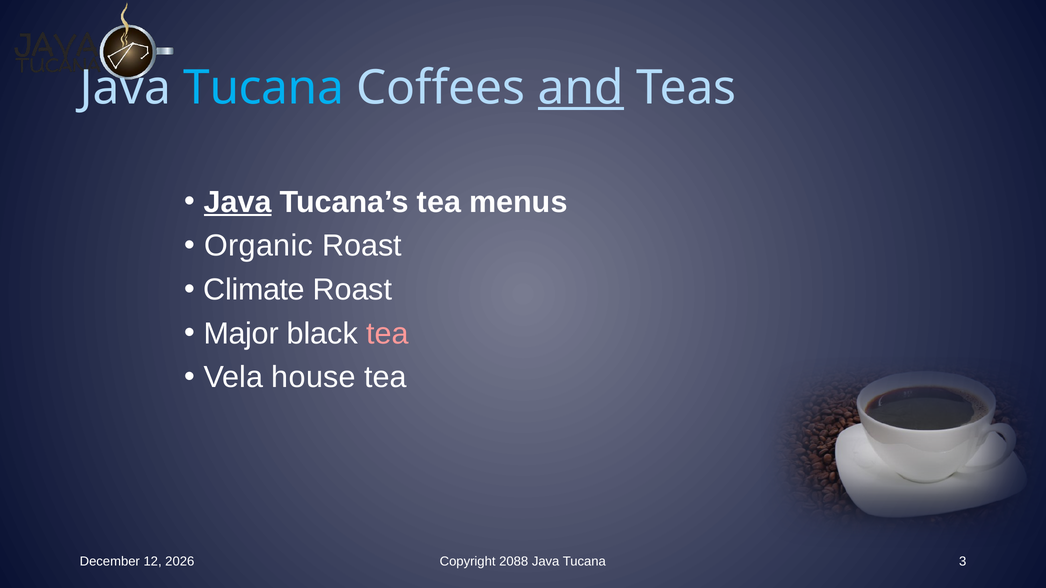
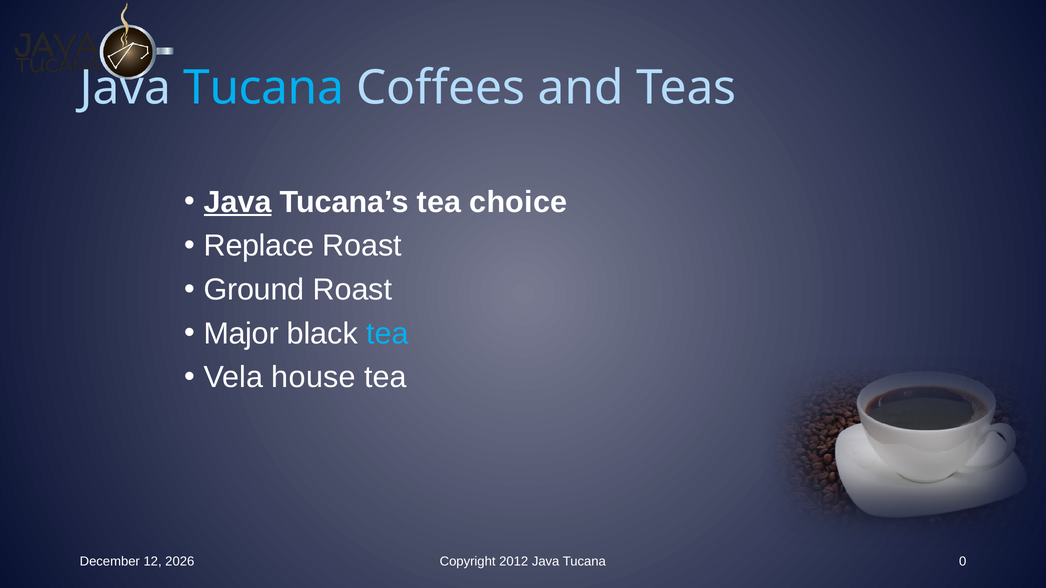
and underline: present -> none
menus: menus -> choice
Organic: Organic -> Replace
Climate: Climate -> Ground
tea at (387, 334) colour: pink -> light blue
2088: 2088 -> 2012
3: 3 -> 0
